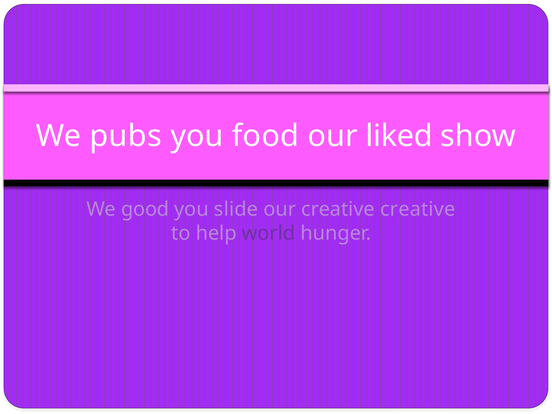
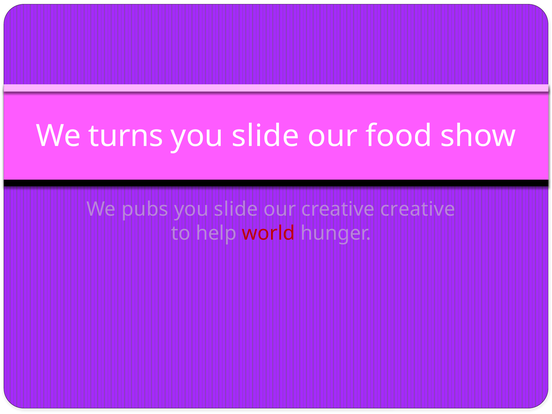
pubs: pubs -> turns
food at (265, 136): food -> slide
liked: liked -> food
good: good -> pubs
world colour: purple -> red
